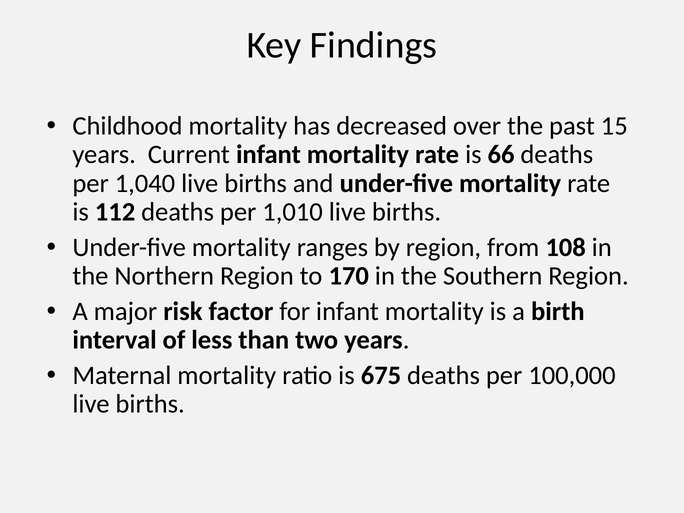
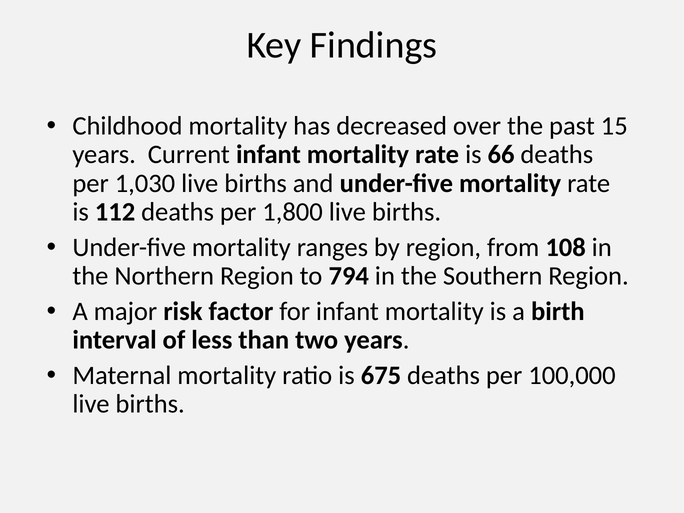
1,040: 1,040 -> 1,030
1,010: 1,010 -> 1,800
170: 170 -> 794
